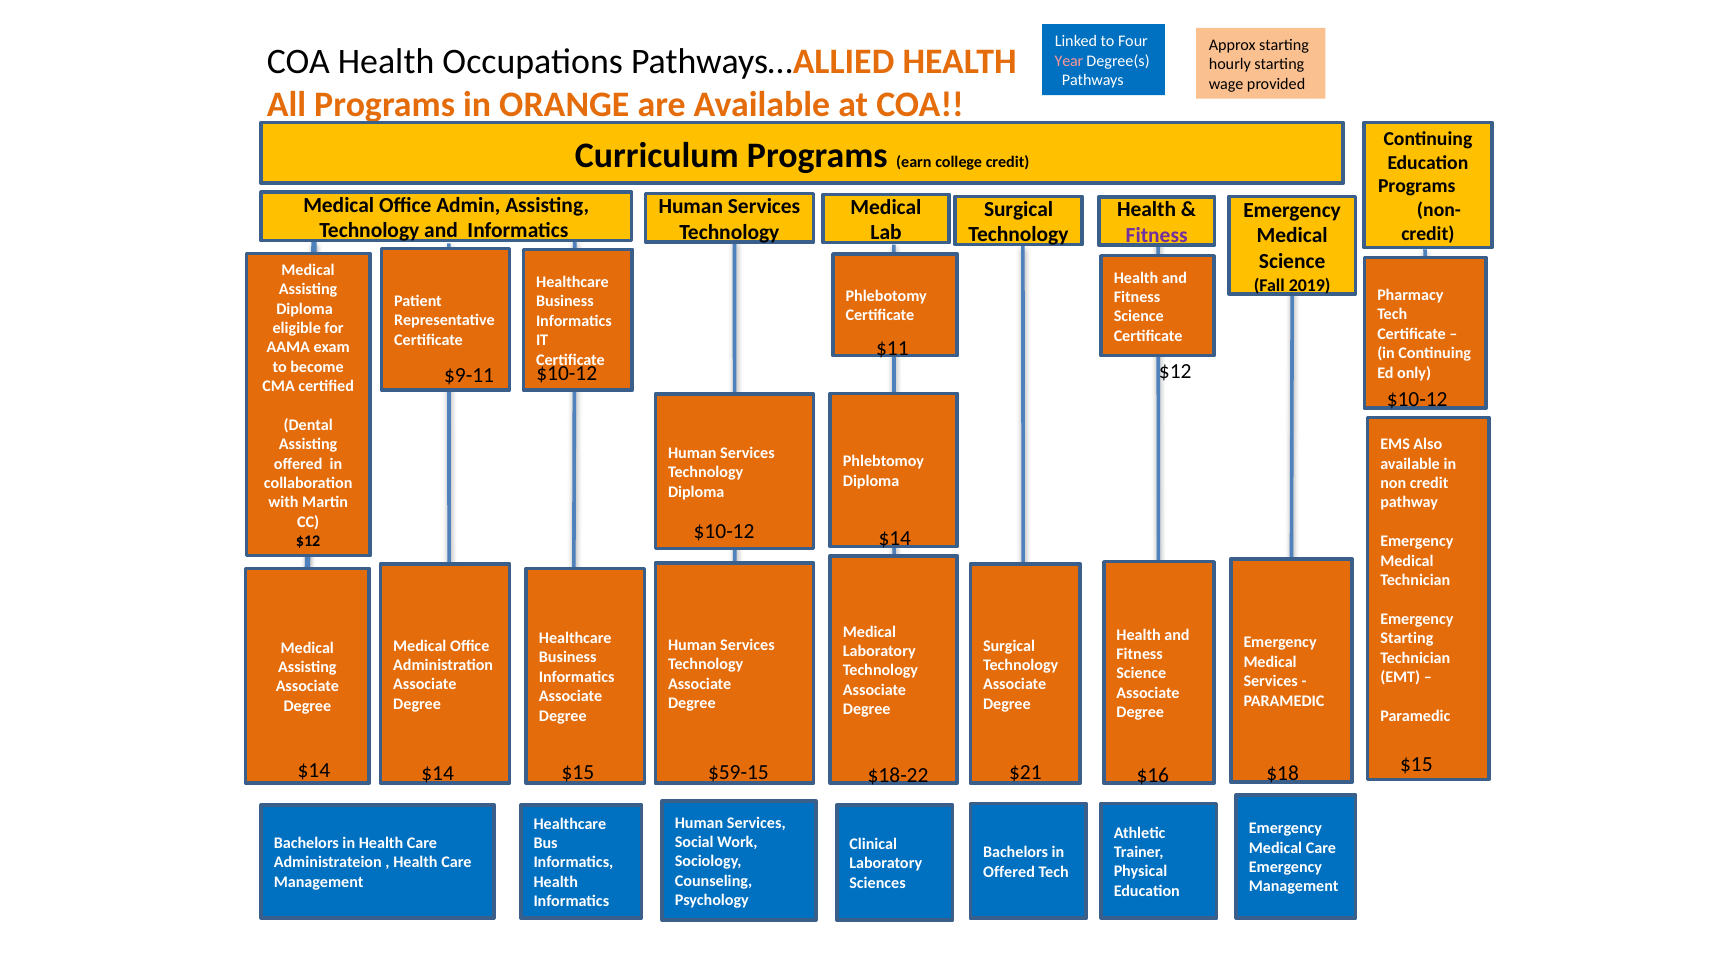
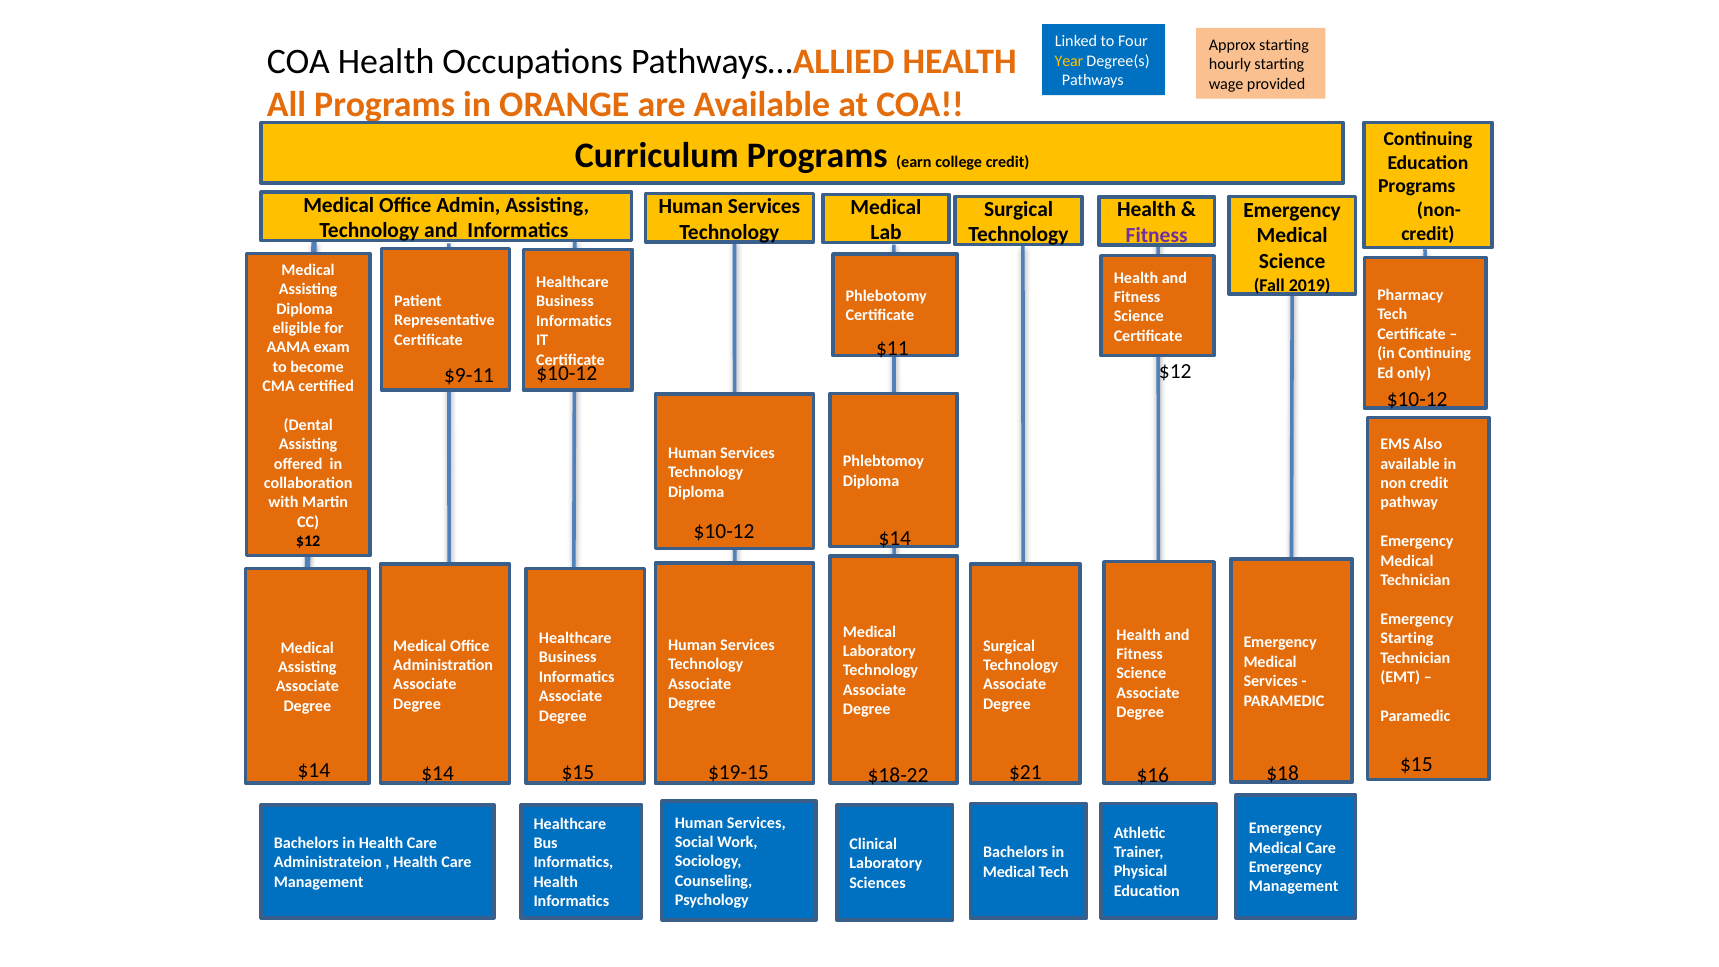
Year colour: pink -> yellow
$59-15: $59-15 -> $19-15
Offered at (1009, 872): Offered -> Medical
